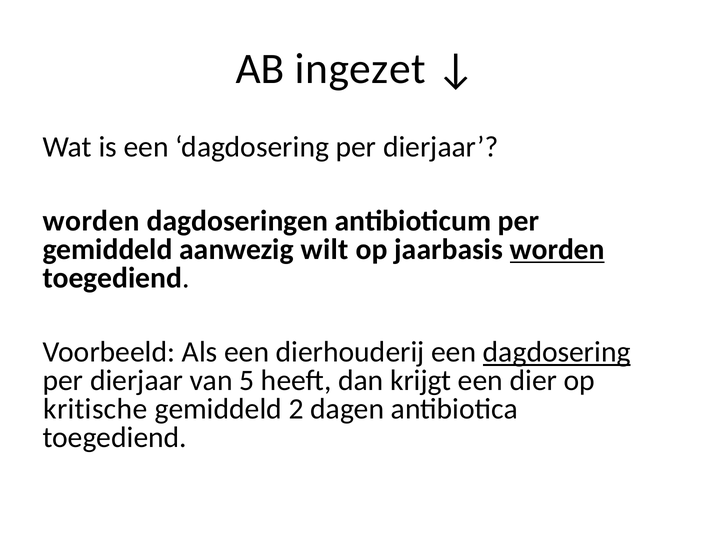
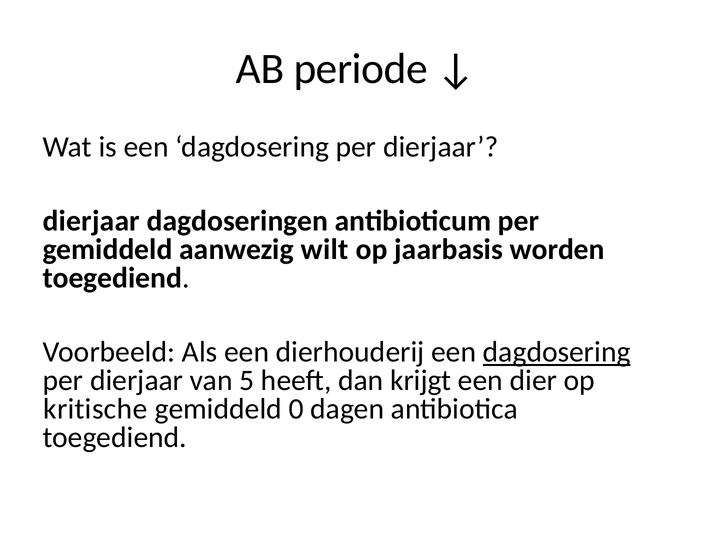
ingezet: ingezet -> periode
worden at (91, 221): worden -> dierjaar
worden at (557, 250) underline: present -> none
2: 2 -> 0
